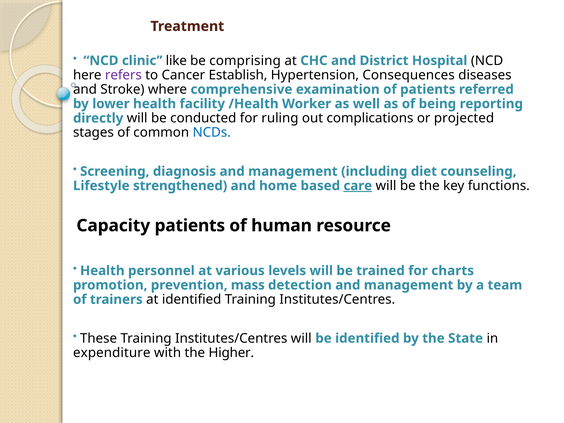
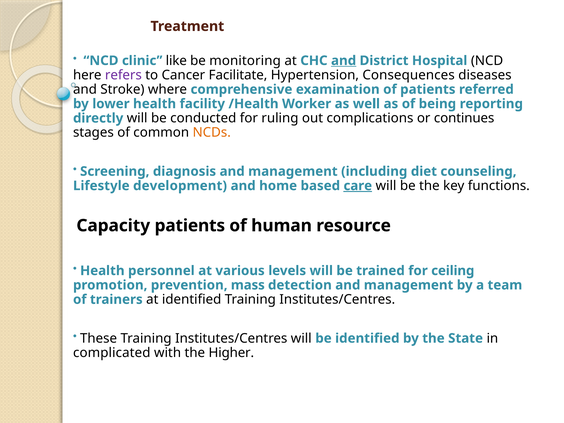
comprising: comprising -> monitoring
and at (344, 61) underline: none -> present
Establish: Establish -> Facilitate
projected: projected -> continues
NCDs colour: blue -> orange
strengthened: strengthened -> development
charts: charts -> ceiling
expenditure: expenditure -> complicated
